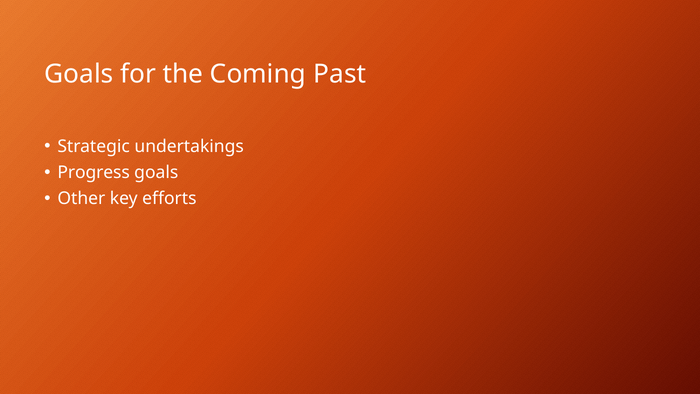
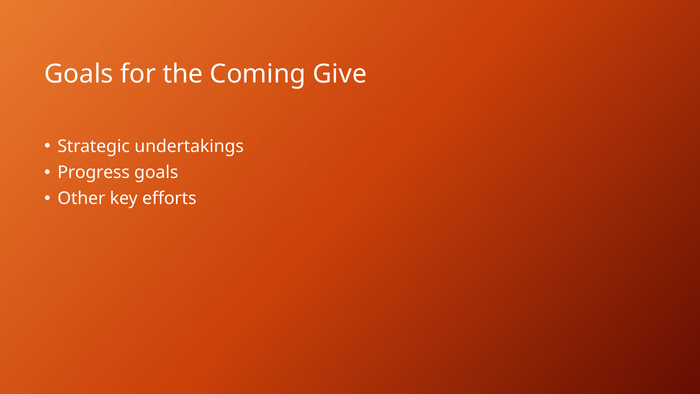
Past: Past -> Give
